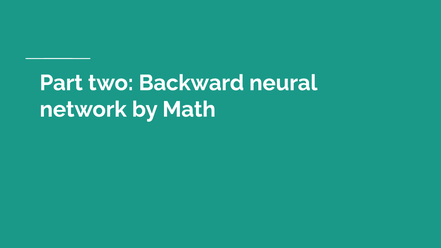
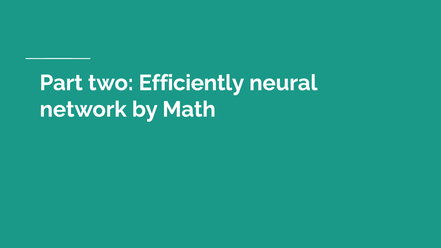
Backward: Backward -> Efficiently
